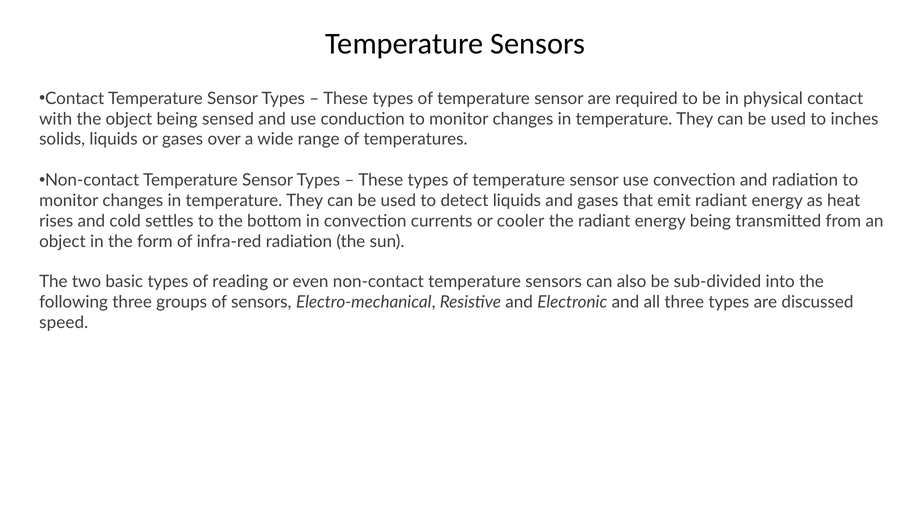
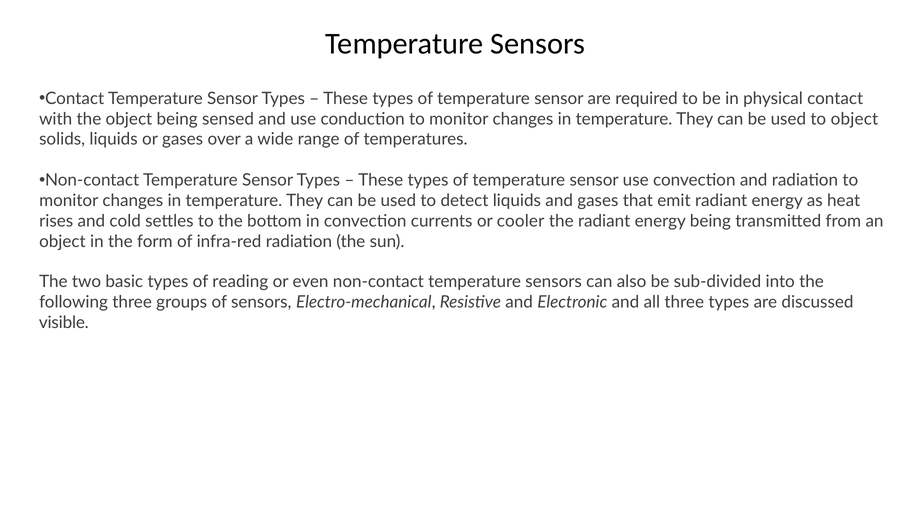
to inches: inches -> object
speed: speed -> visible
